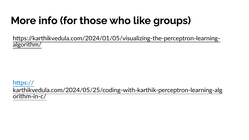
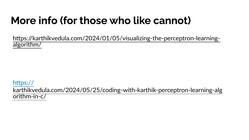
groups: groups -> cannot
